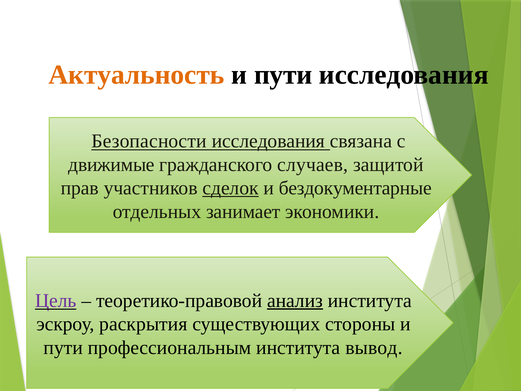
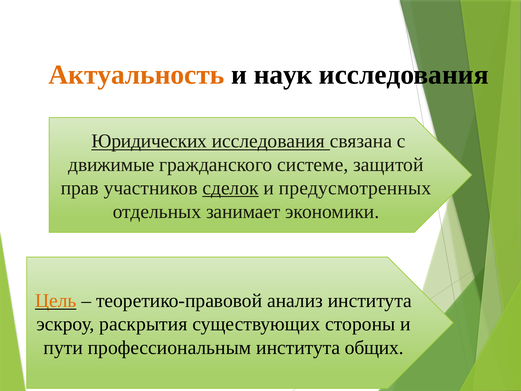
пути at (283, 75): пути -> наук
Безопасности: Безопасности -> Юридических
случаев: случаев -> системе
бездокументарные: бездокументарные -> предусмотренных
Цель colour: purple -> orange
анализ underline: present -> none
вывод: вывод -> общих
